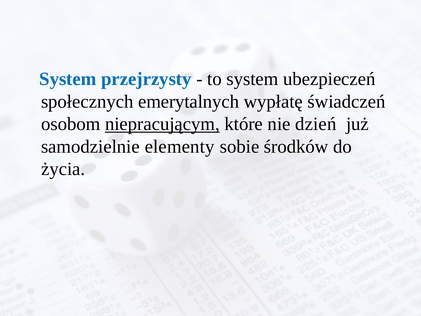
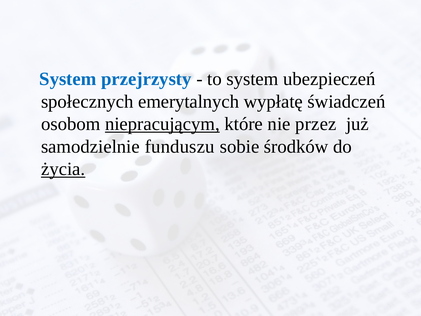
dzień: dzień -> przez
elementy: elementy -> funduszu
życia underline: none -> present
